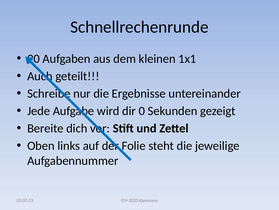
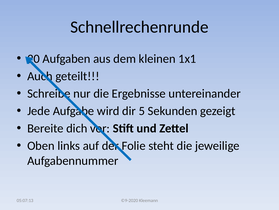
0: 0 -> 5
